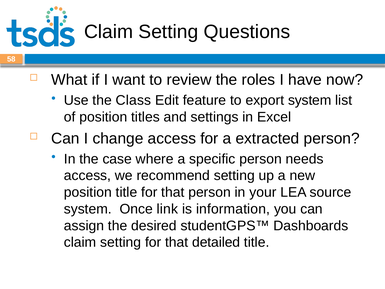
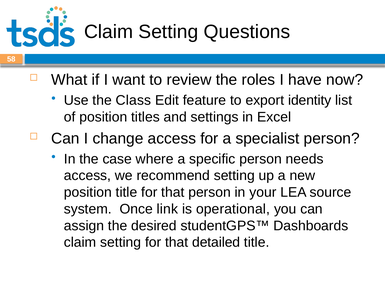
export system: system -> identity
extracted: extracted -> specialist
information: information -> operational
